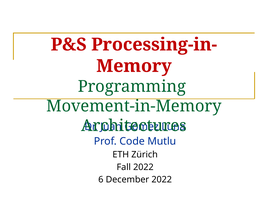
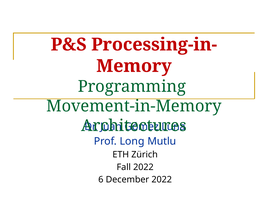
Code: Code -> Long
